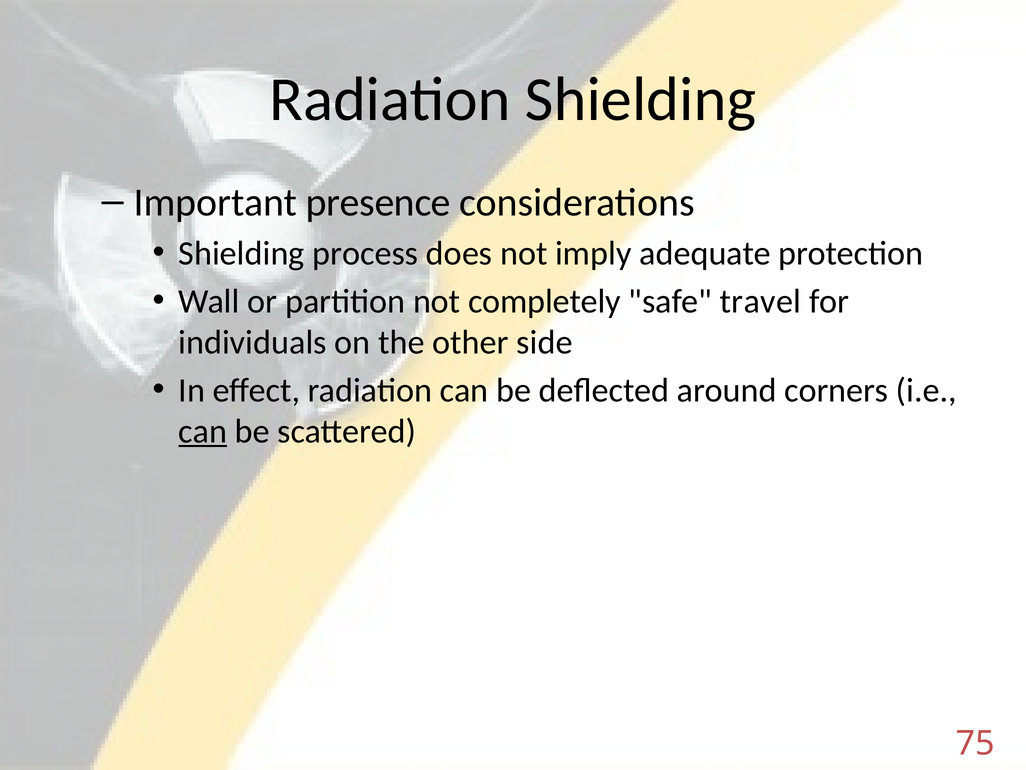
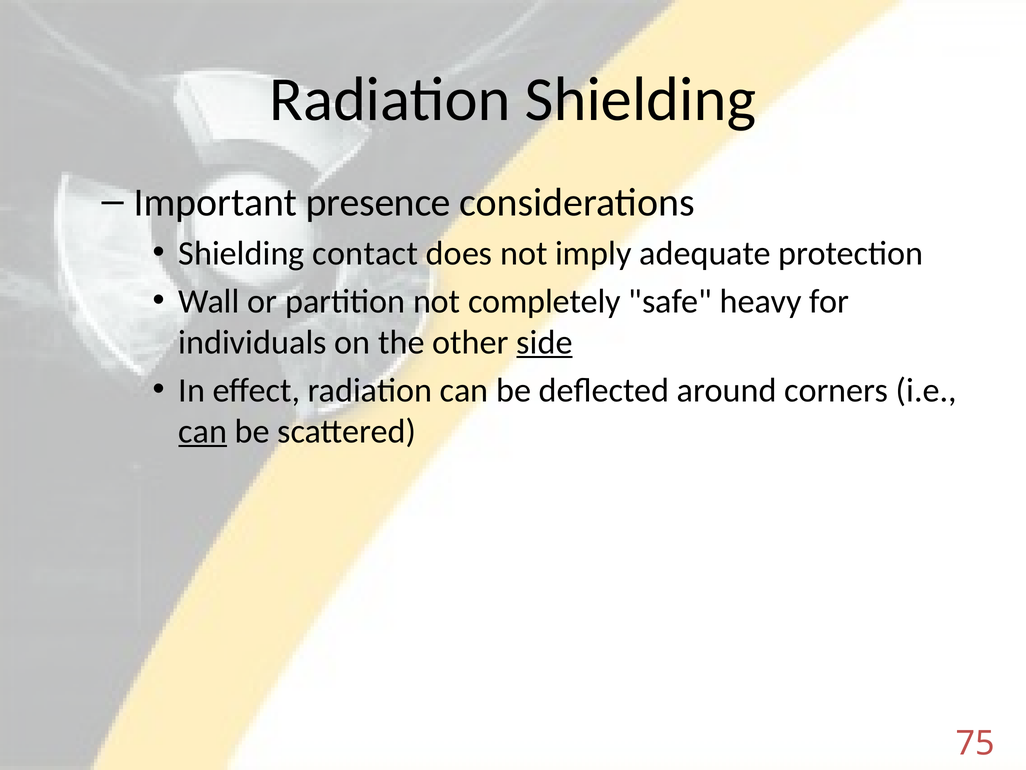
process: process -> contact
travel: travel -> heavy
side underline: none -> present
